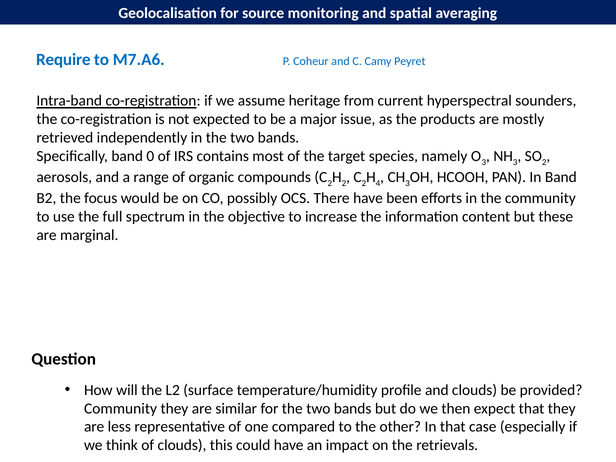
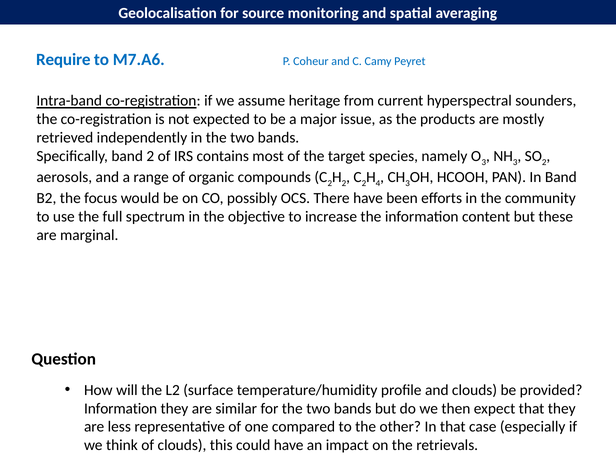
band 0: 0 -> 2
Community at (121, 408): Community -> Information
